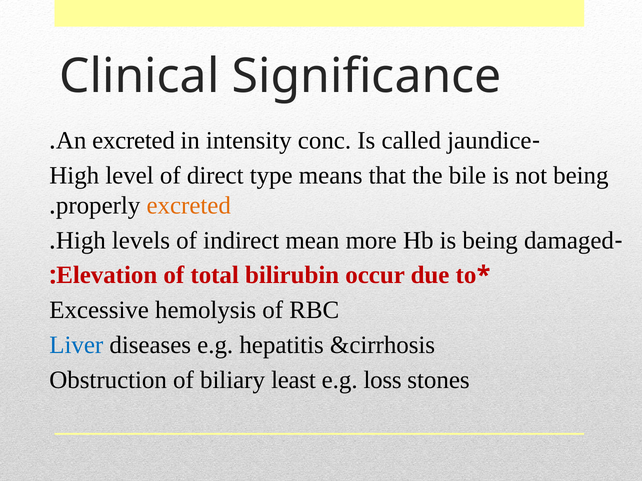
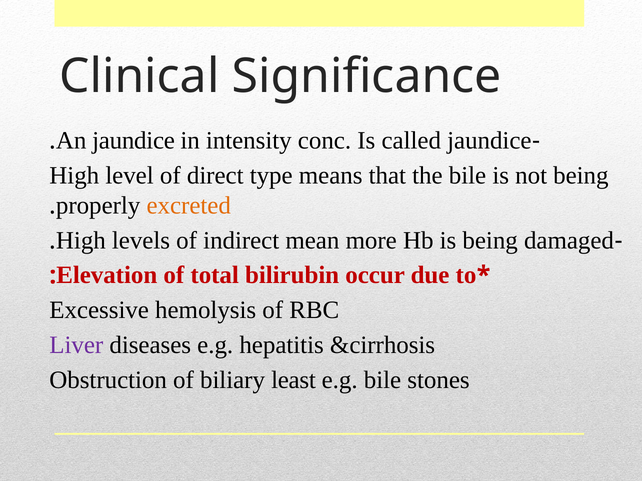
An excreted: excreted -> jaundice
Liver colour: blue -> purple
e.g loss: loss -> bile
